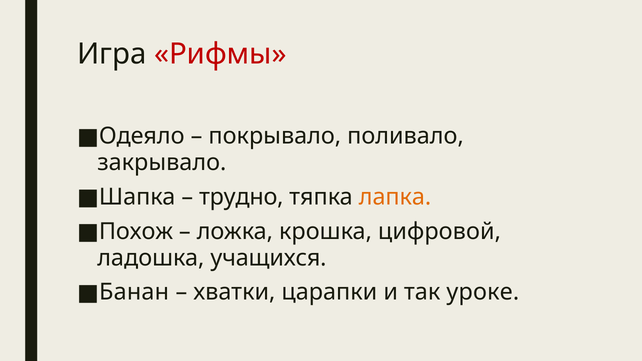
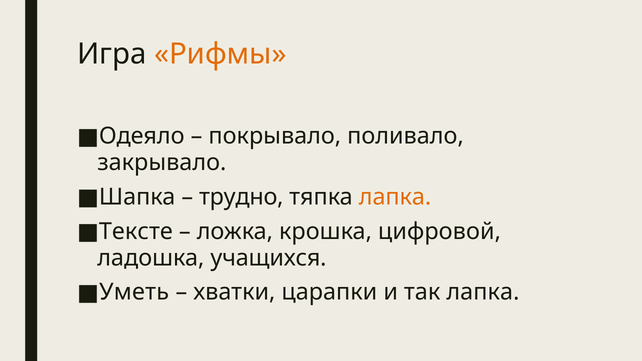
Рифмы colour: red -> orange
Похож: Похож -> Тексте
Банан: Банан -> Уметь
так уроке: уроке -> лапка
